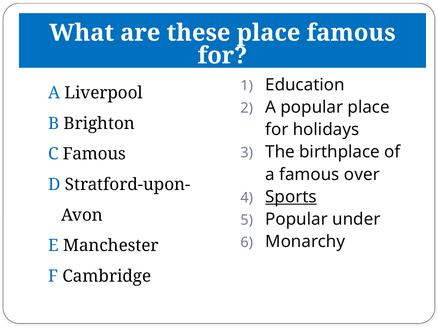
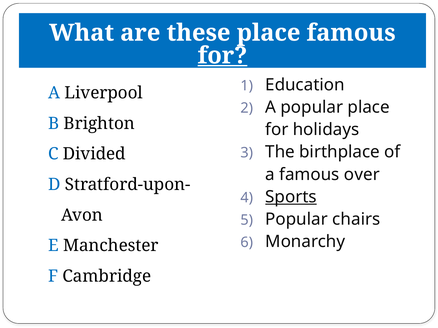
for at (222, 56) underline: none -> present
C Famous: Famous -> Divided
under: under -> chairs
